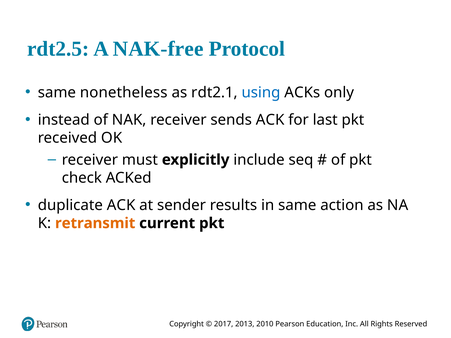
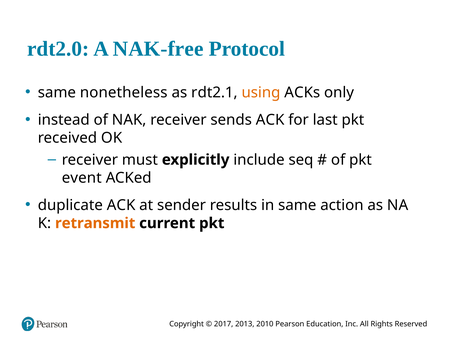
t2.5: t2.5 -> t2.0
using colour: blue -> orange
check: check -> event
